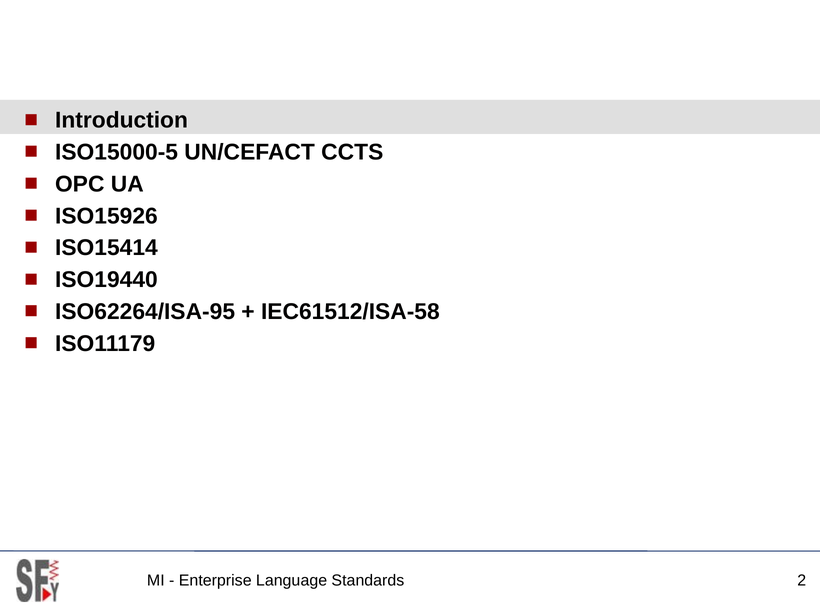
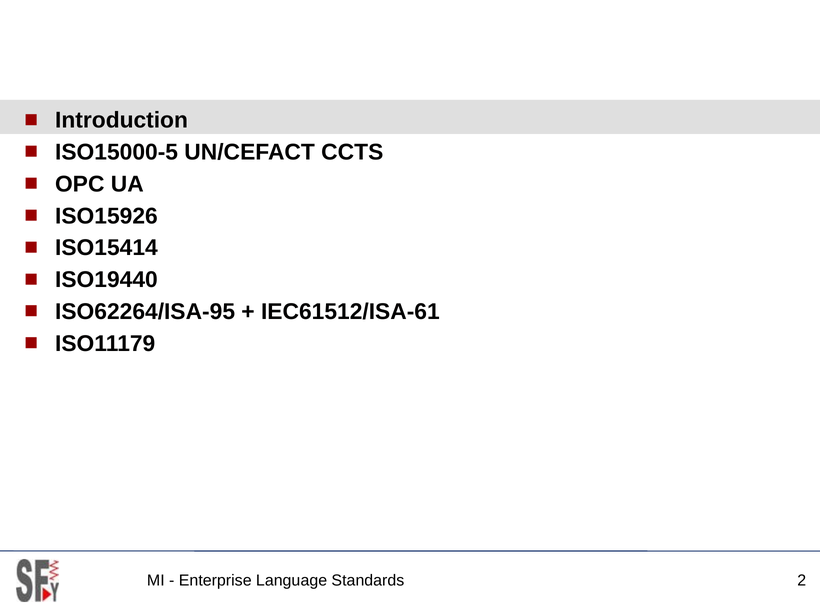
IEC61512/ISA-58: IEC61512/ISA-58 -> IEC61512/ISA-61
